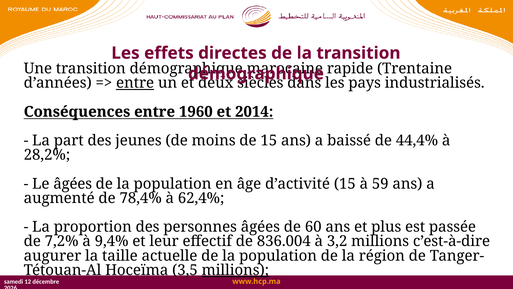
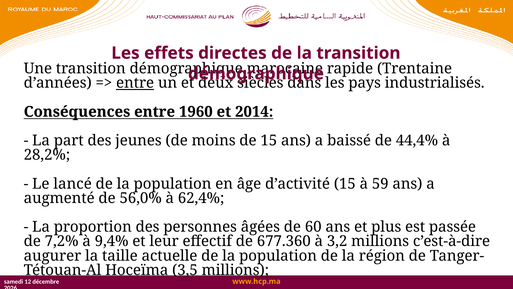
Le âgées: âgées -> lancé
78,4%: 78,4% -> 56,0%
836.004: 836.004 -> 677.360
millions at (235, 270) underline: present -> none
